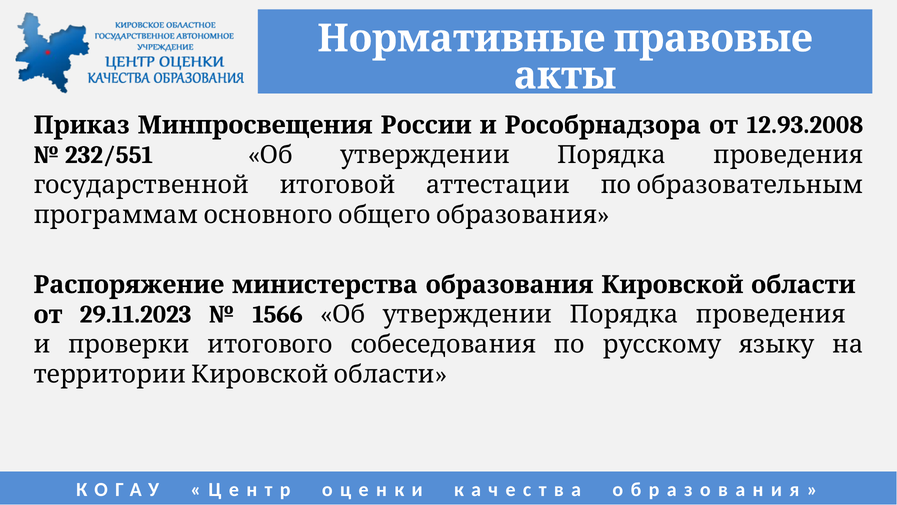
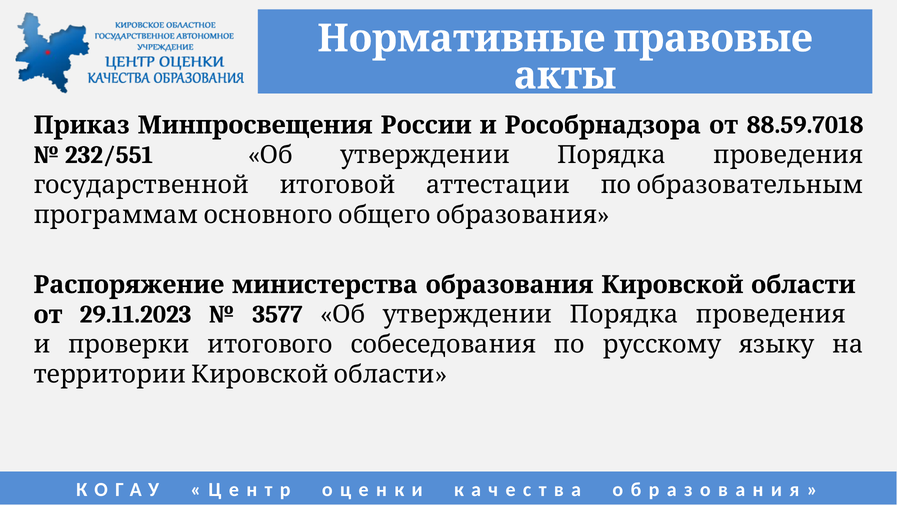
12.93.2008: 12.93.2008 -> 88.59.7018
1566: 1566 -> 3577
